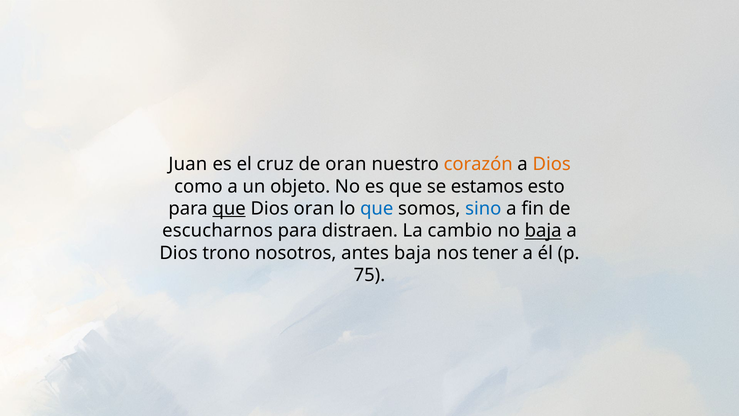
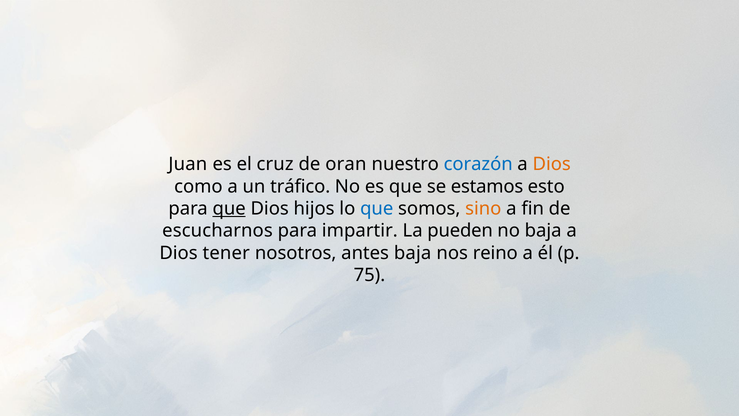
corazón colour: orange -> blue
objeto: objeto -> tráfico
Dios oran: oran -> hijos
sino colour: blue -> orange
distraen: distraen -> impartir
cambio: cambio -> pueden
baja at (543, 231) underline: present -> none
trono: trono -> tener
tener: tener -> reino
